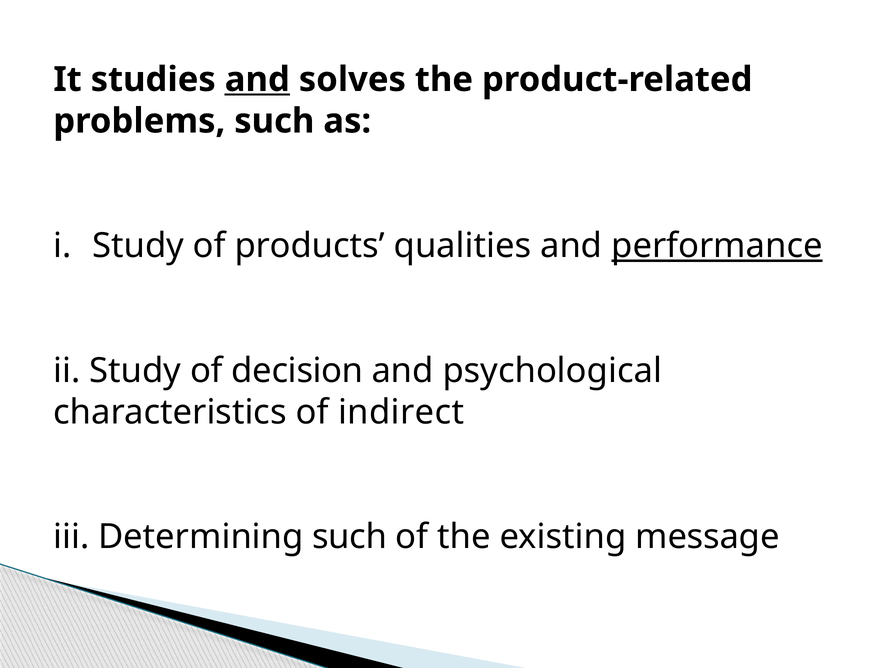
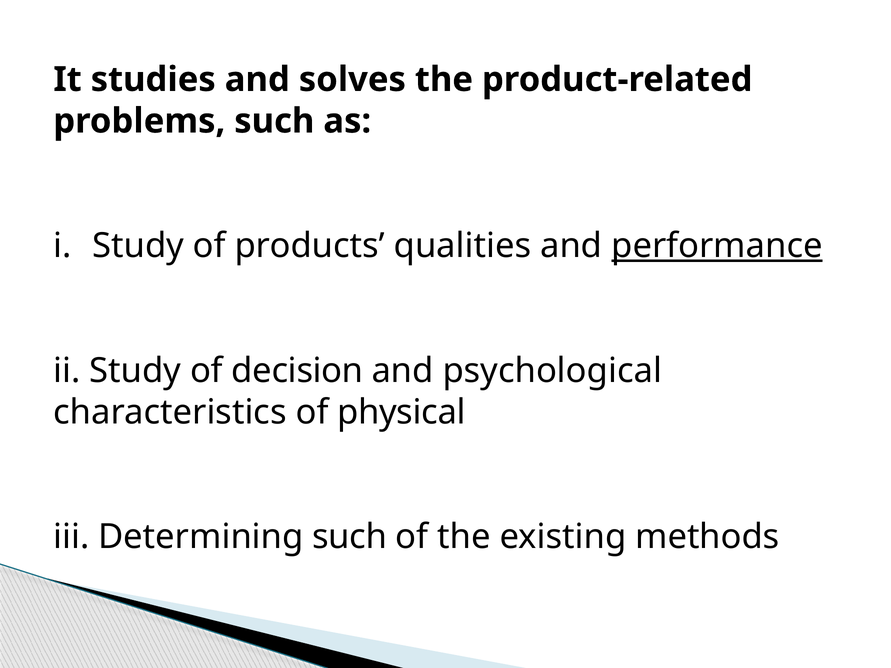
and at (257, 80) underline: present -> none
indirect: indirect -> physical
message: message -> methods
